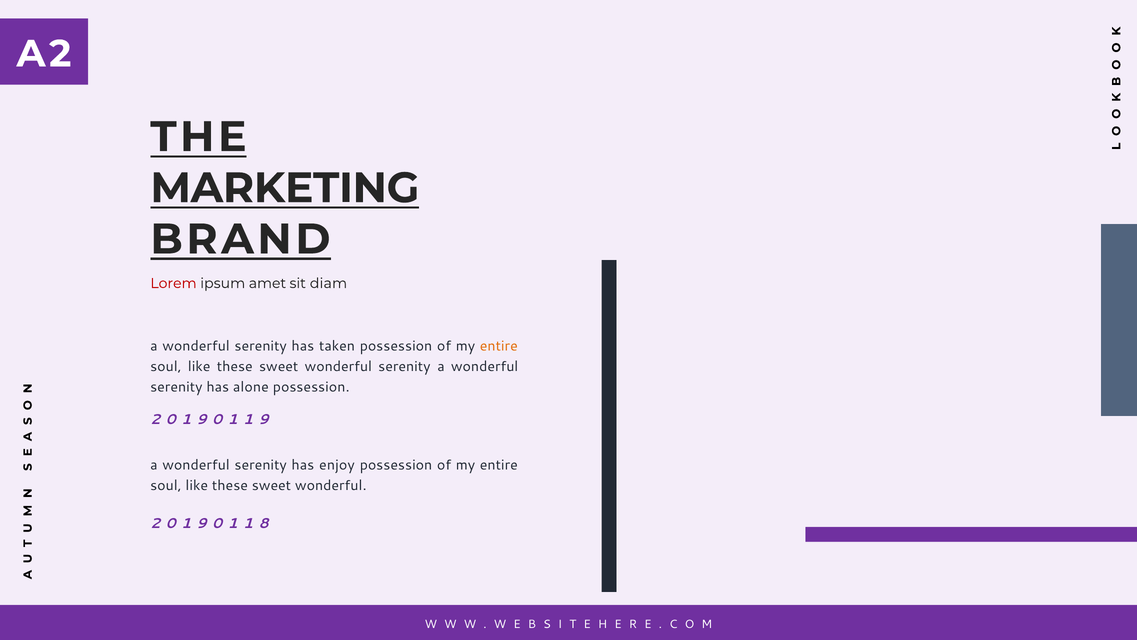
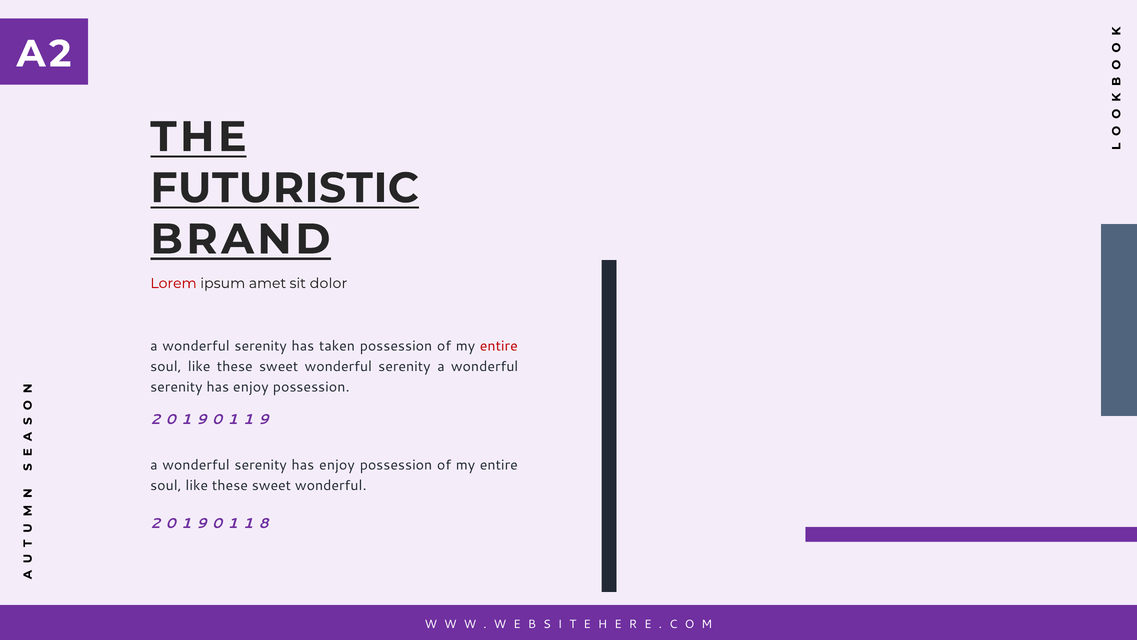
MARKETING: MARKETING -> FUTURISTIC
diam: diam -> dolor
entire at (499, 346) colour: orange -> red
alone at (251, 387): alone -> enjoy
